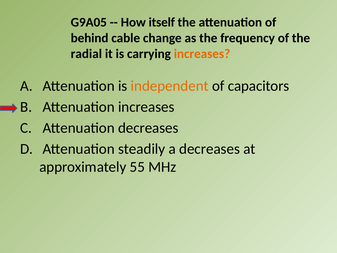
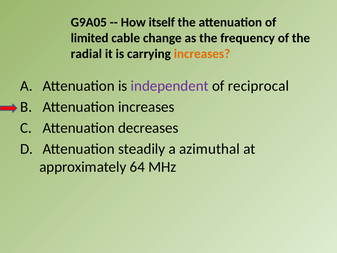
behind: behind -> limited
independent colour: orange -> purple
capacitors: capacitors -> reciprocal
a decreases: decreases -> azimuthal
55: 55 -> 64
